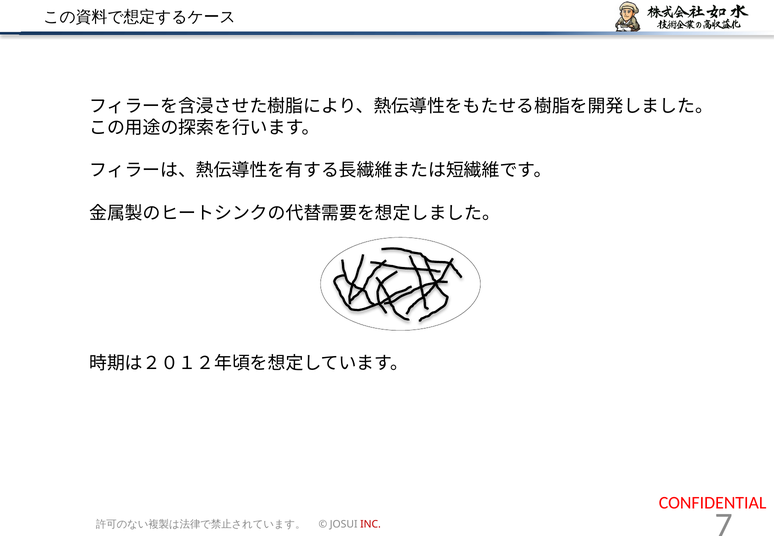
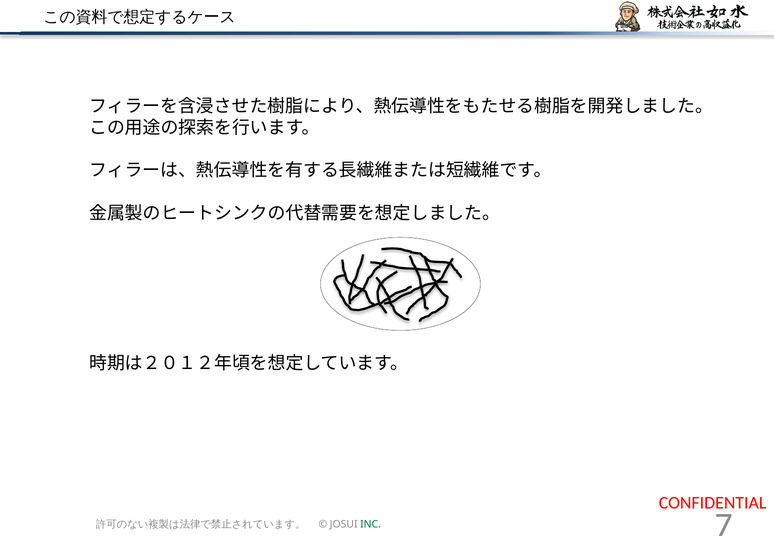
INC colour: red -> green
